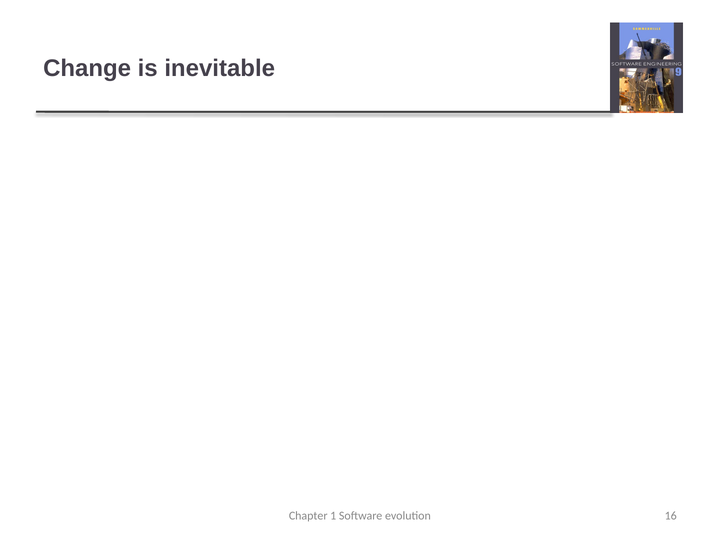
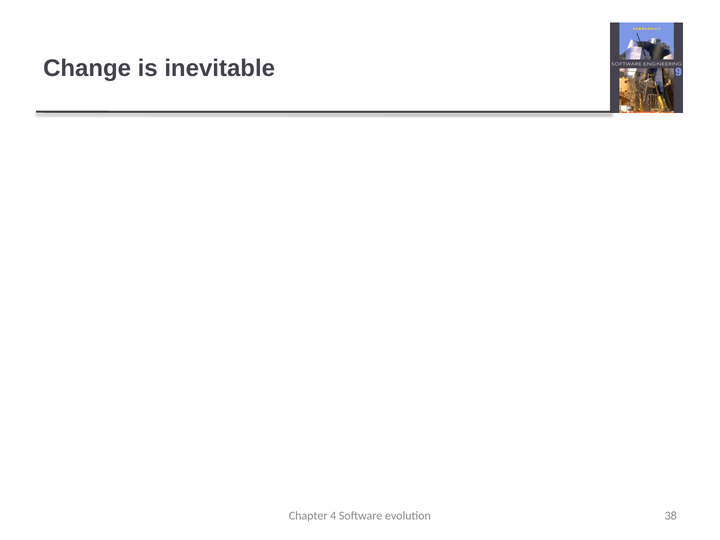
1: 1 -> 4
16: 16 -> 38
